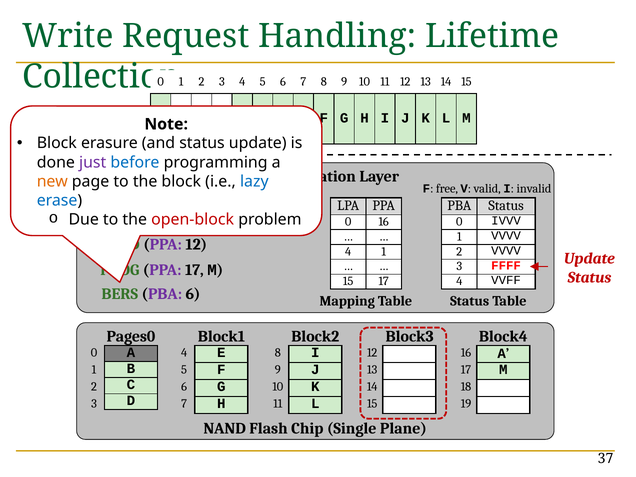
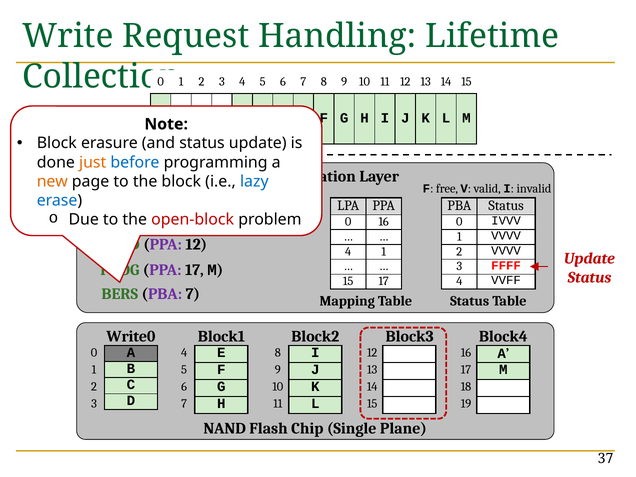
just colour: purple -> orange
PBA 6: 6 -> 7
Pages0: Pages0 -> Write0
